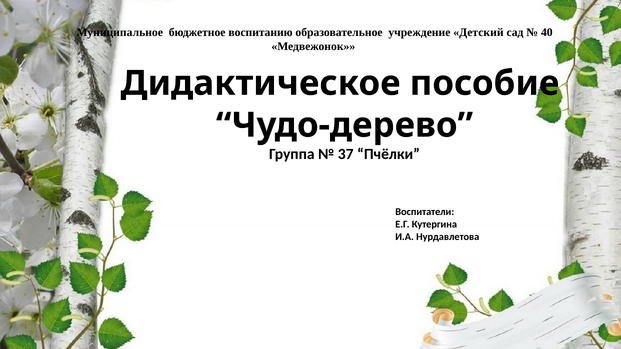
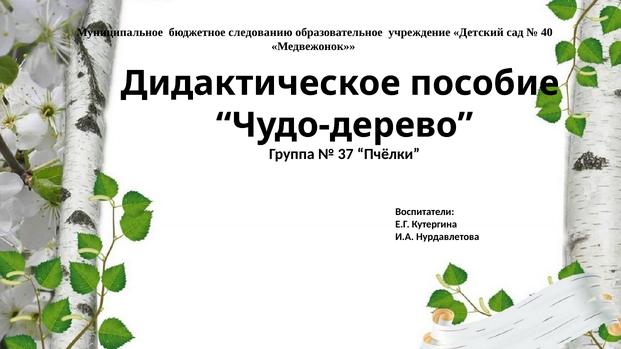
воспитанию: воспитанию -> следованию
